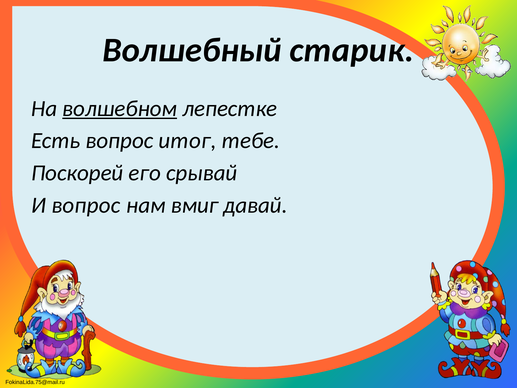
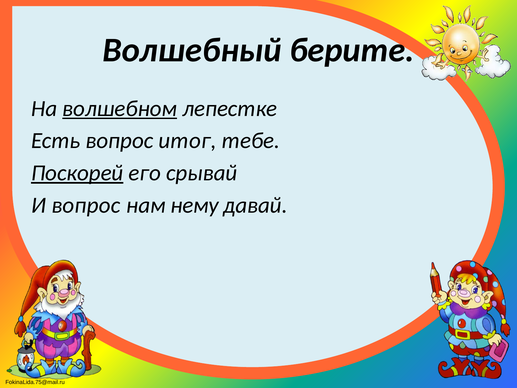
старик: старик -> берите
Поскорей underline: none -> present
вмиг: вмиг -> нему
